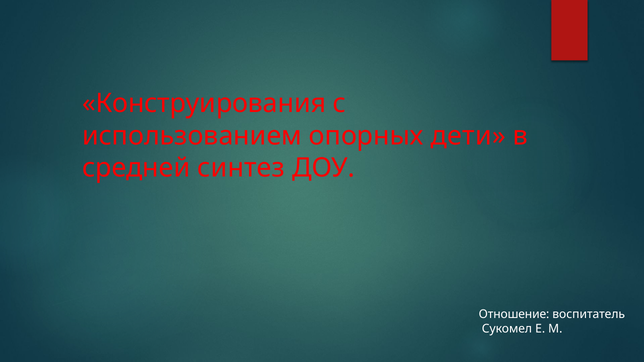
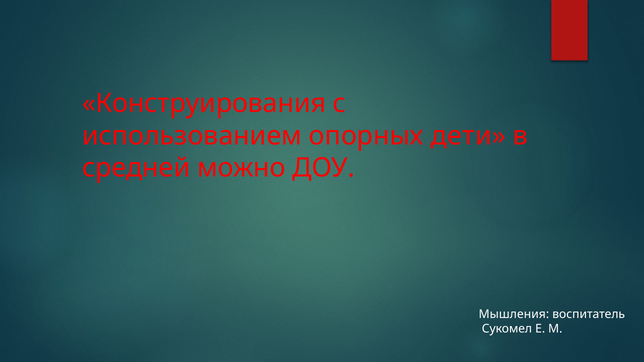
синтез: синтез -> можно
Отношение: Отношение -> Мышления
